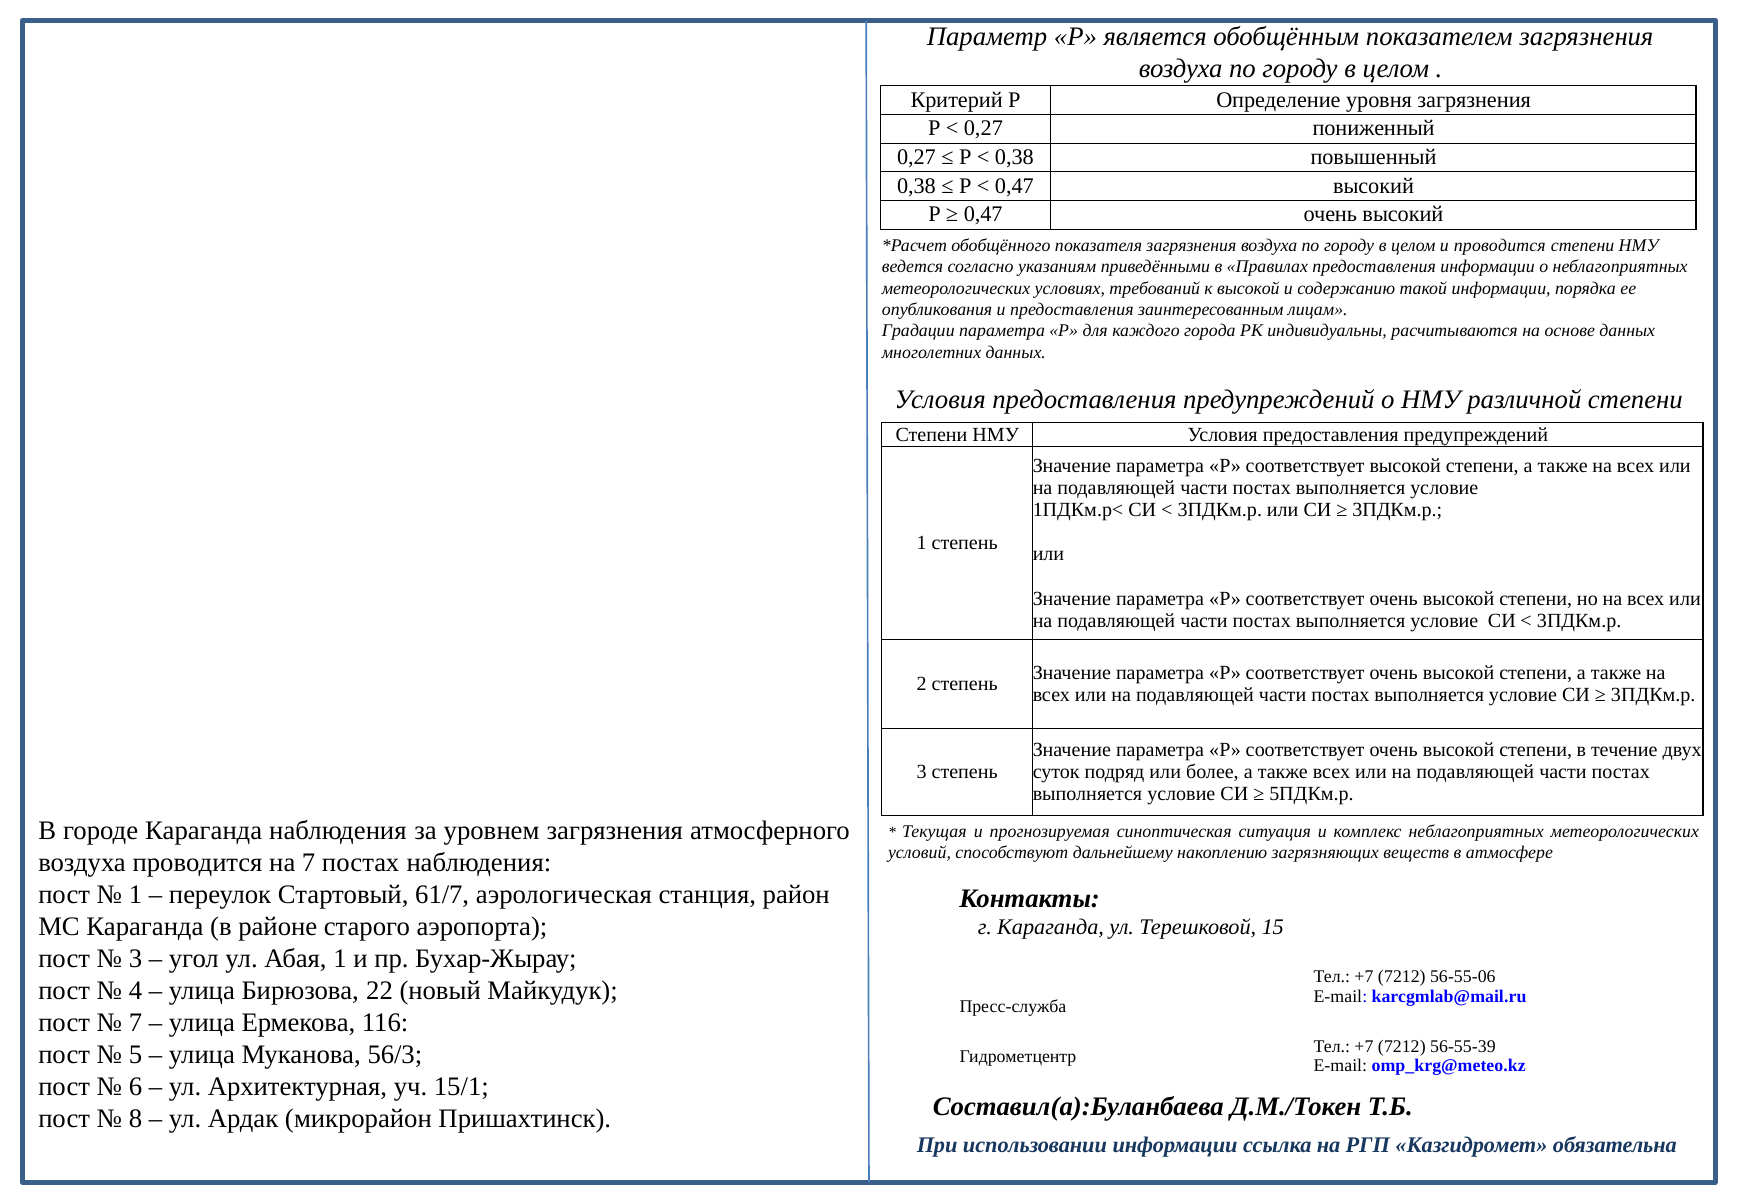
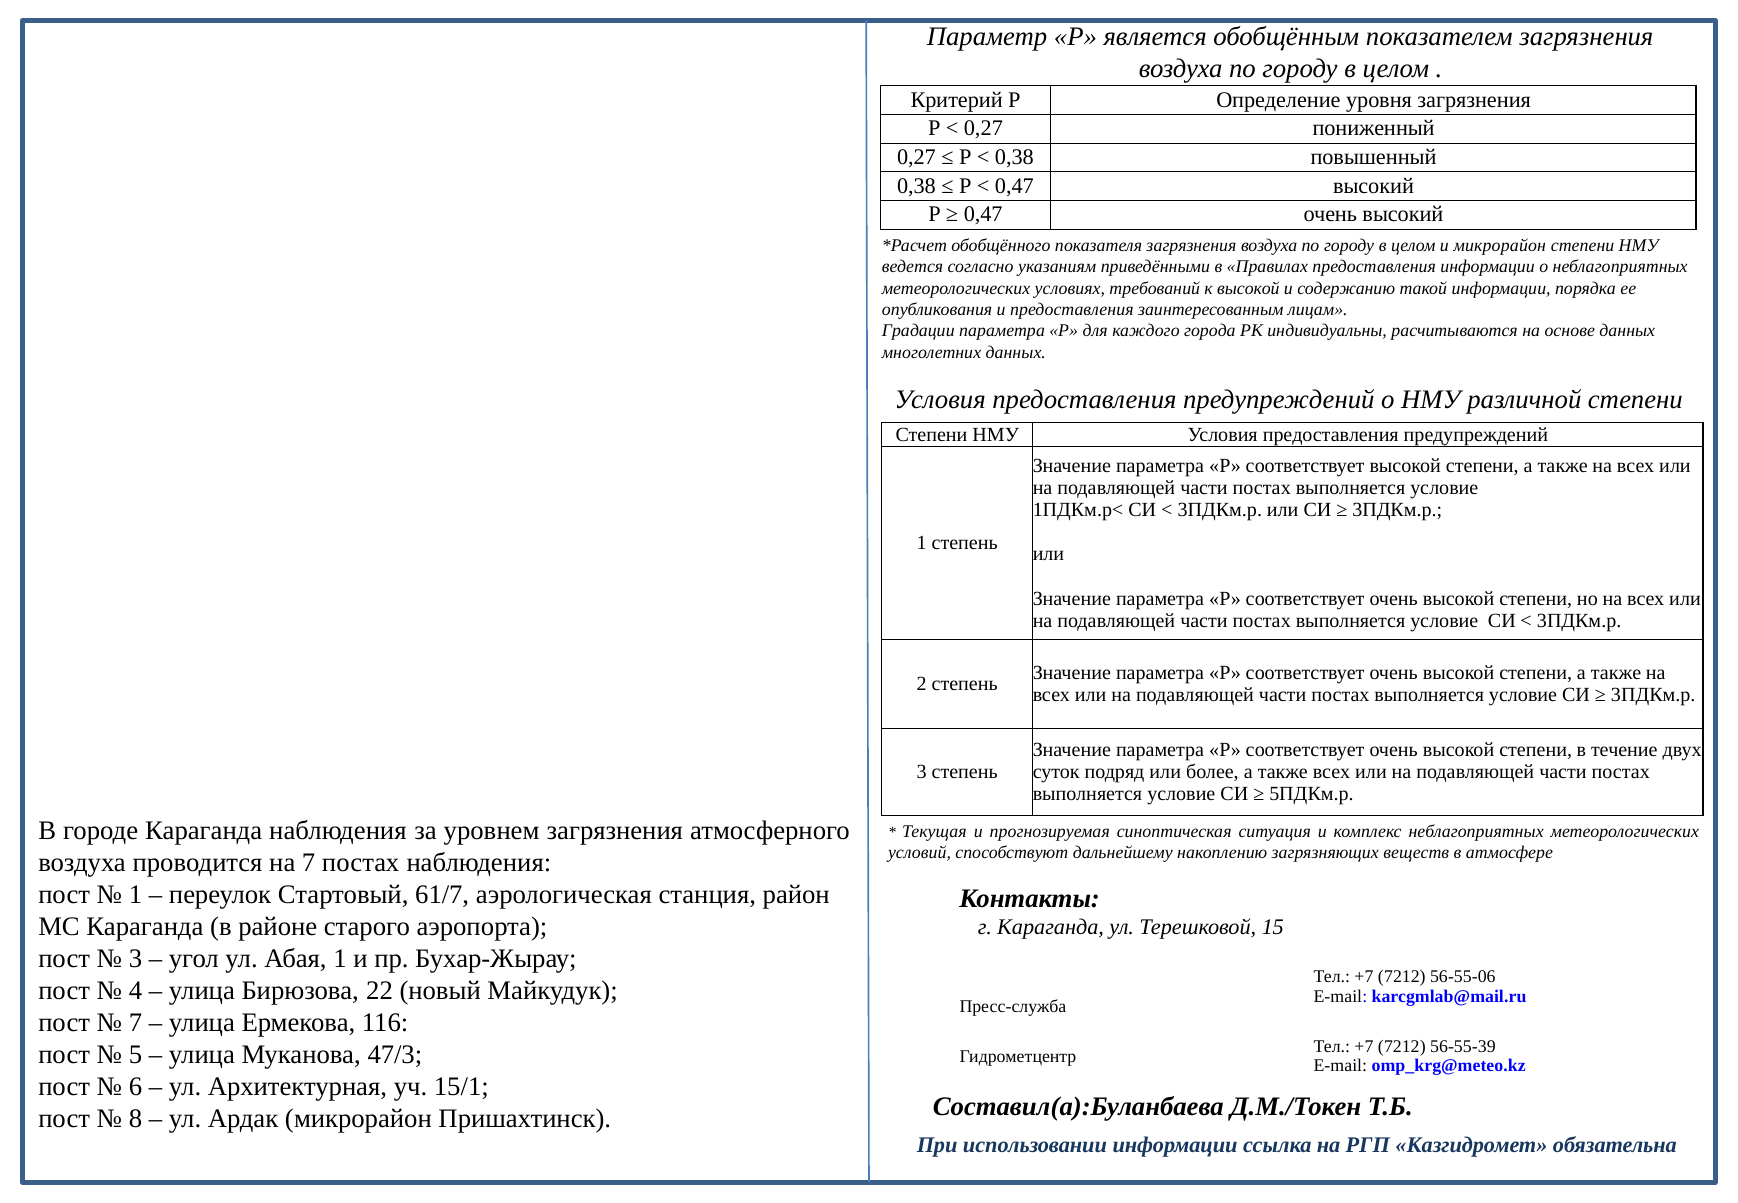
и проводится: проводится -> микрорайон
56/3: 56/3 -> 47/3
